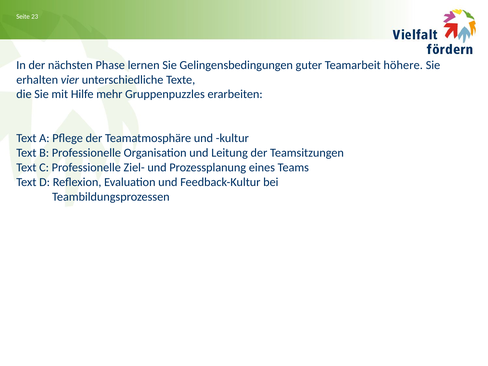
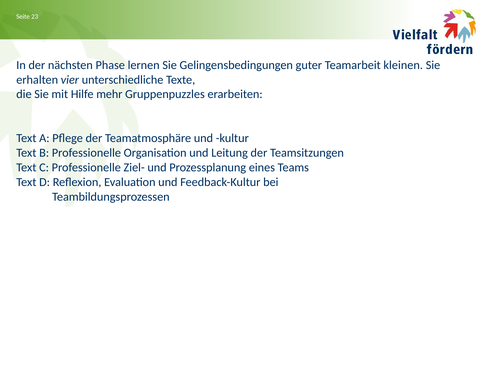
höhere: höhere -> kleinen
